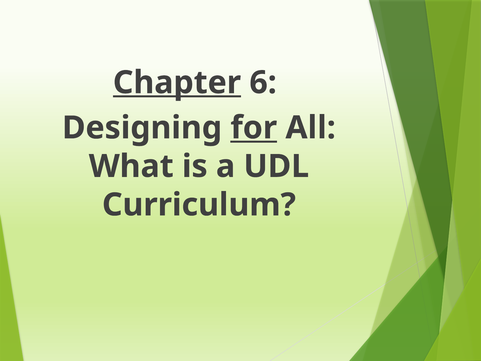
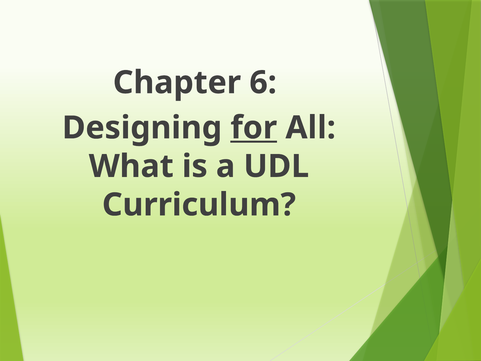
Chapter underline: present -> none
